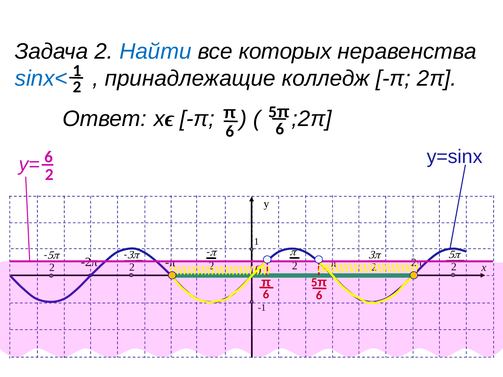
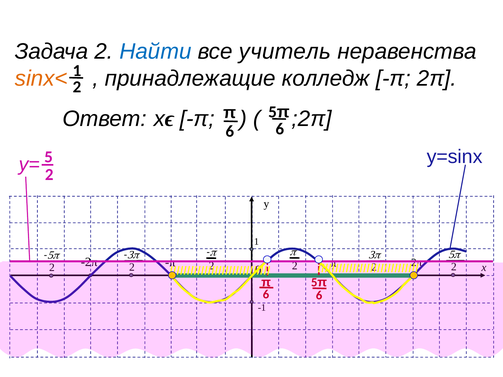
которых: которых -> учитель
sinx< colour: blue -> orange
у= 6: 6 -> 5
